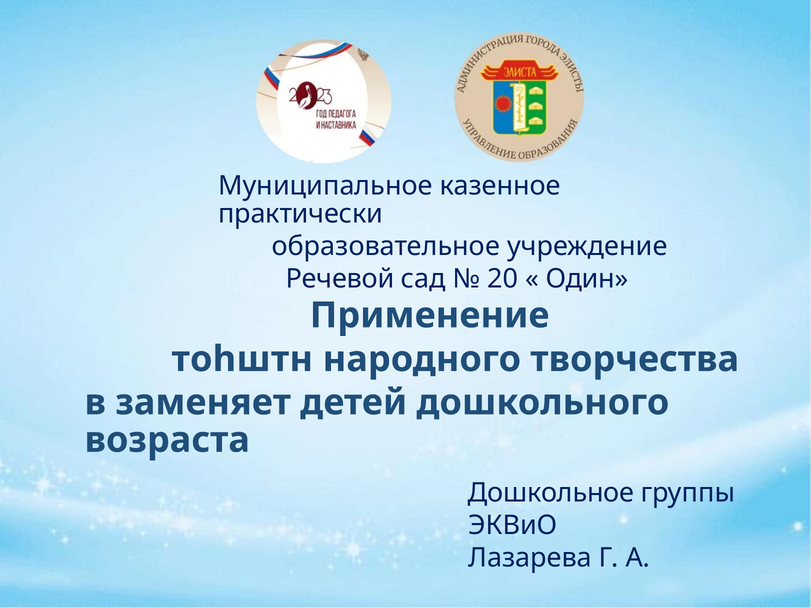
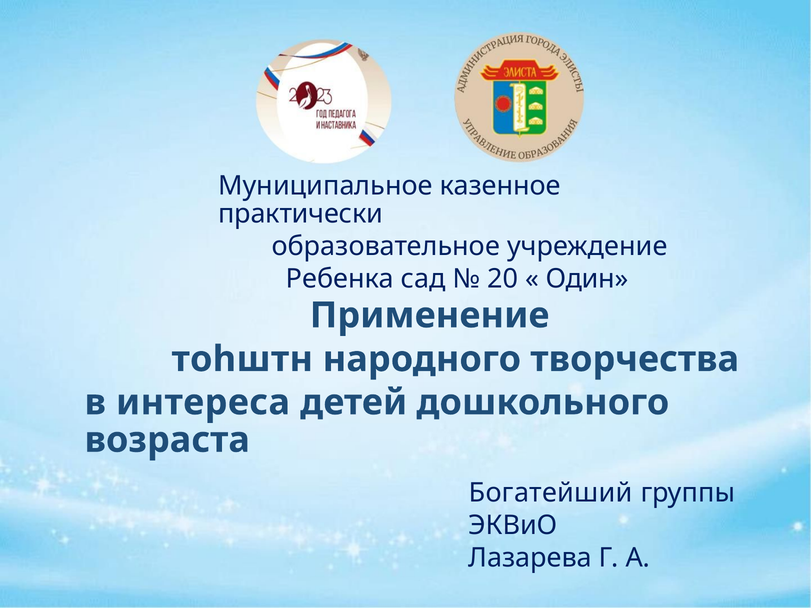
Речевой: Речевой -> Ребенка
заменяет: заменяет -> интереса
Дошкольное: Дошкольное -> Богатейший
